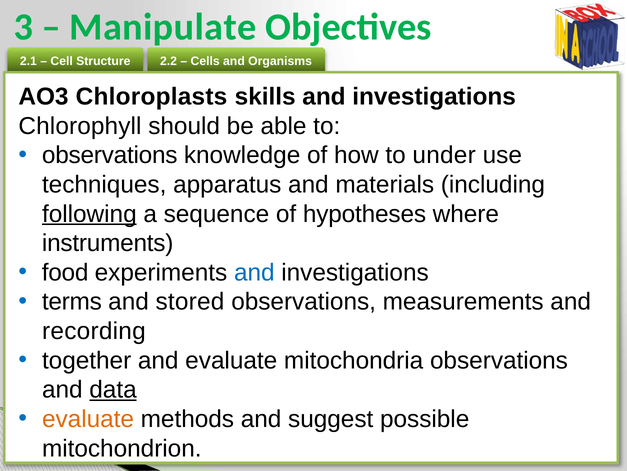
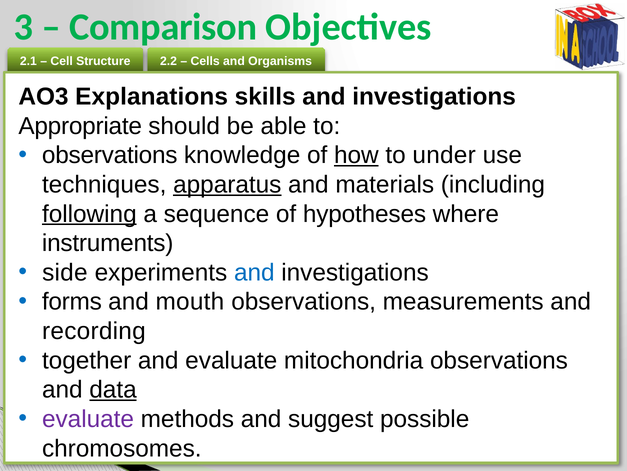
Manipulate: Manipulate -> Comparison
Chloroplasts: Chloroplasts -> Explanations
Chlorophyll: Chlorophyll -> Appropriate
how underline: none -> present
apparatus underline: none -> present
food: food -> side
terms: terms -> forms
stored: stored -> mouth
evaluate at (88, 419) colour: orange -> purple
mitochondrion: mitochondrion -> chromosomes
